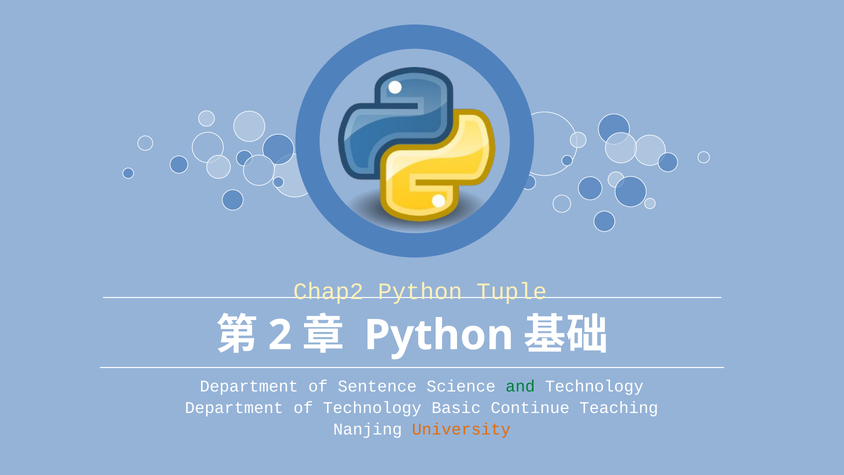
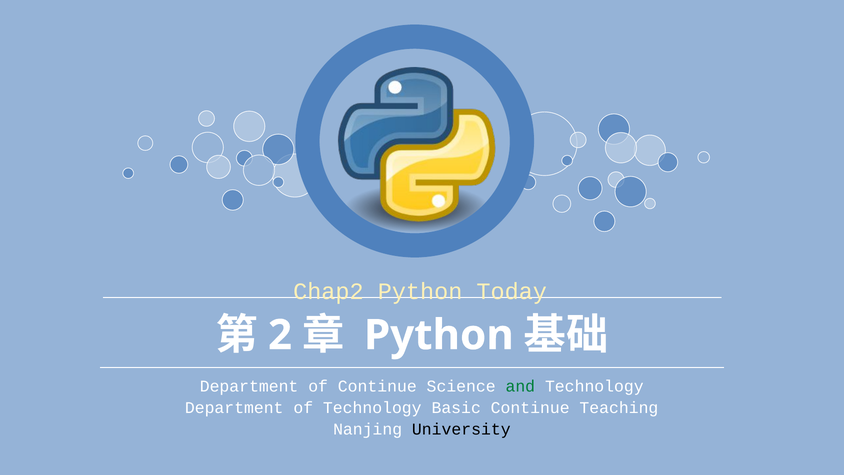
Tuple: Tuple -> Today
of Sentence: Sentence -> Continue
University colour: orange -> black
